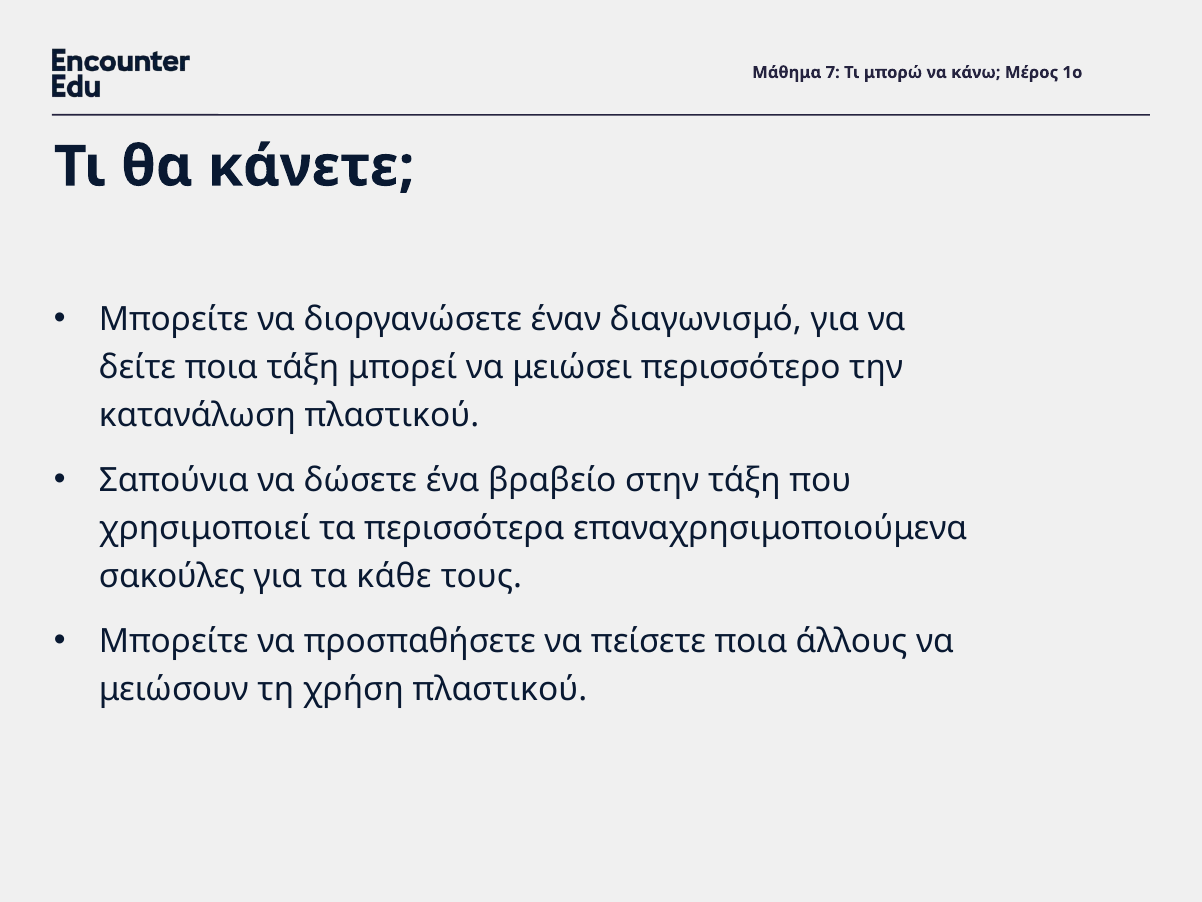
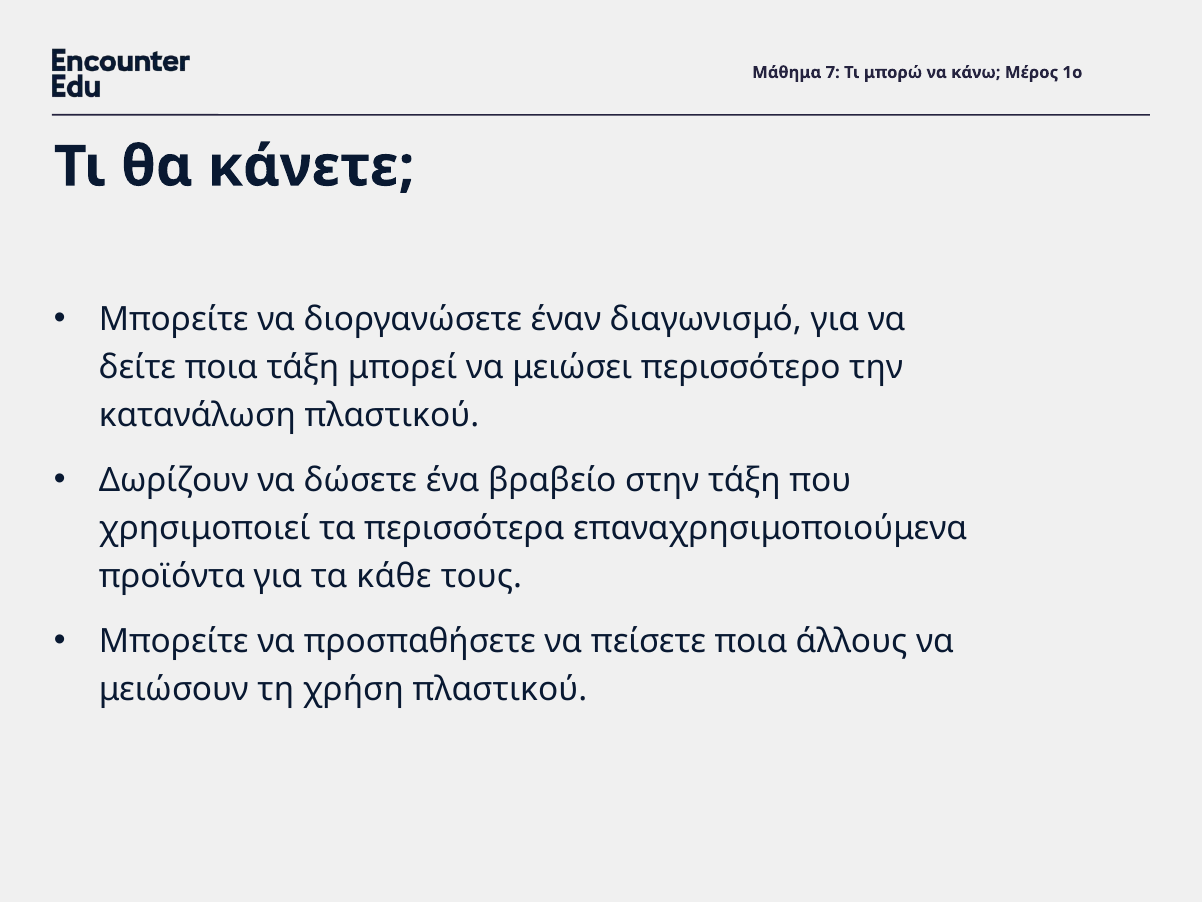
Σαπούνια: Σαπούνια -> Δωρίζουν
σακούλες: σακούλες -> προϊόντα
